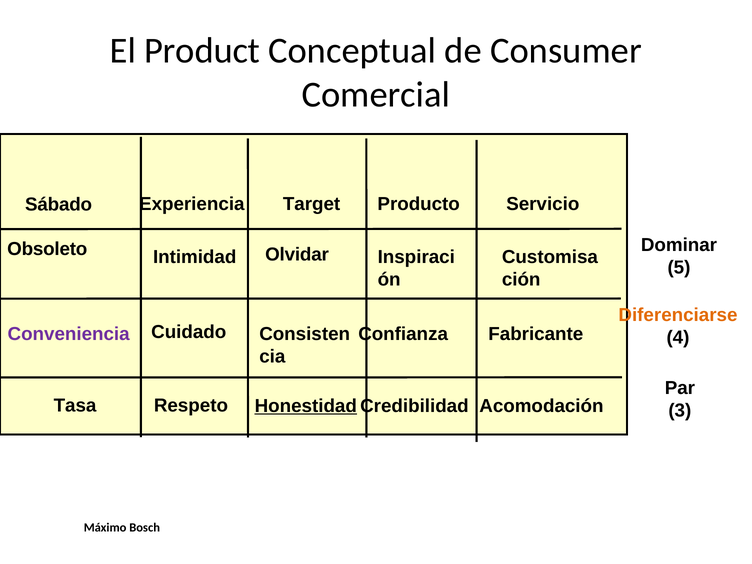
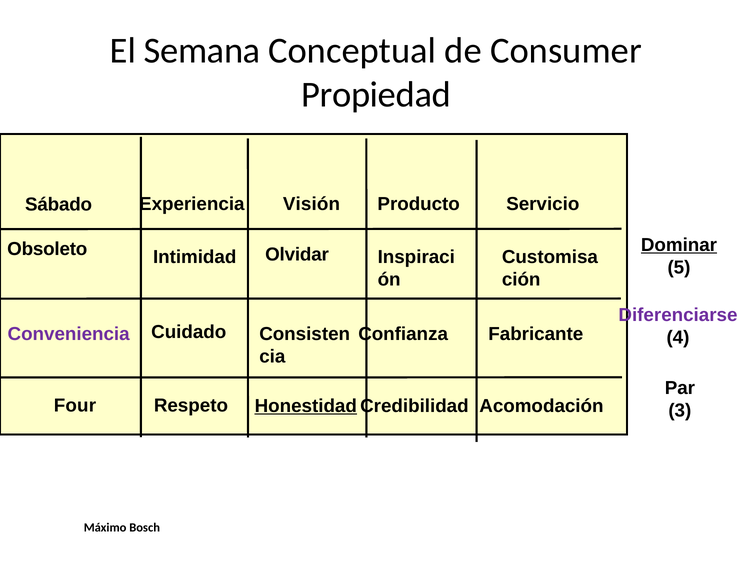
Product: Product -> Semana
Comercial: Comercial -> Propiedad
Target: Target -> Visión
Dominar underline: none -> present
Diferenciarse colour: orange -> purple
Tasa: Tasa -> Four
